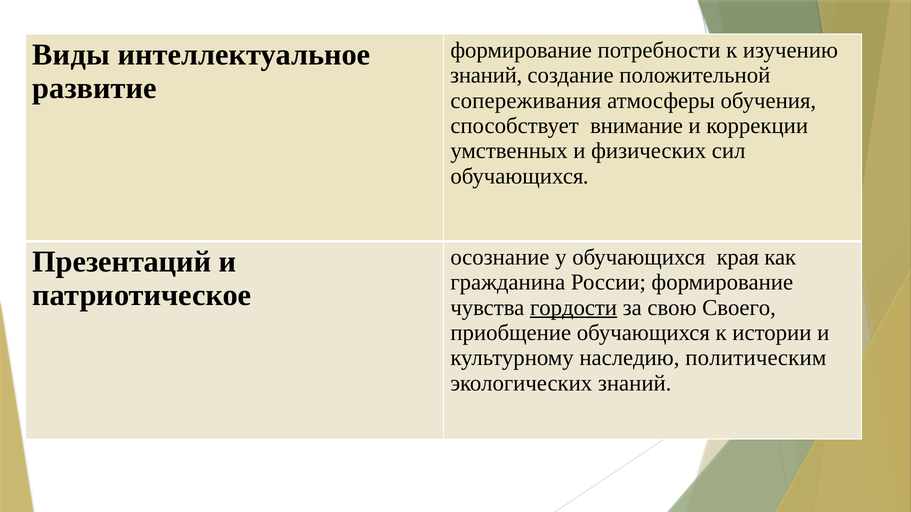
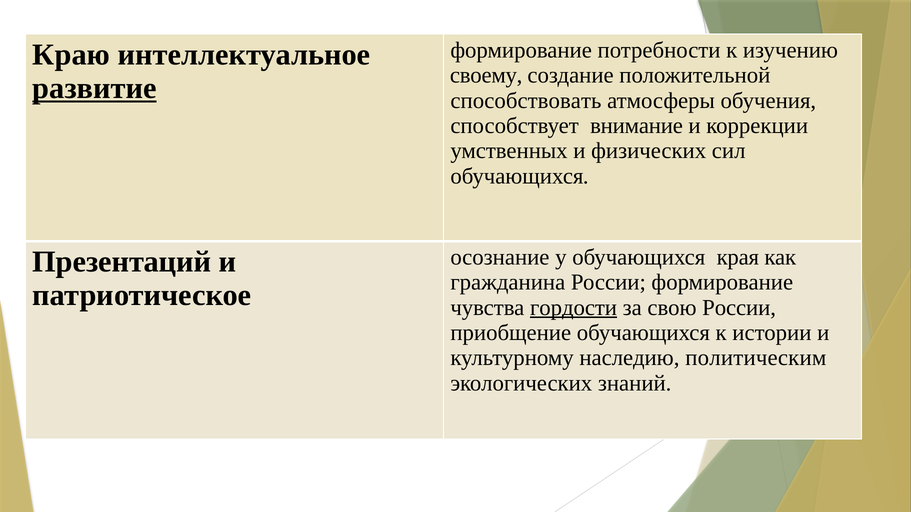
Виды: Виды -> Краю
знаний at (486, 76): знаний -> своему
развитие underline: none -> present
сопереживания: сопереживания -> способствовать
свою Своего: Своего -> России
